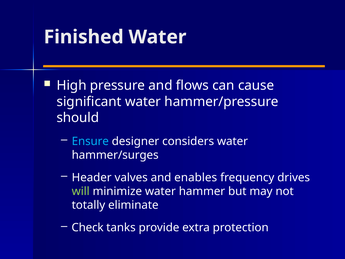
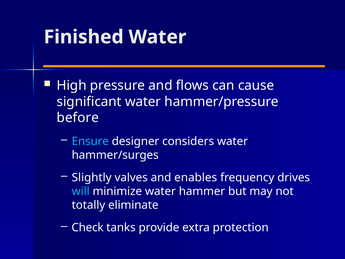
should: should -> before
Header: Header -> Slightly
will colour: light green -> light blue
